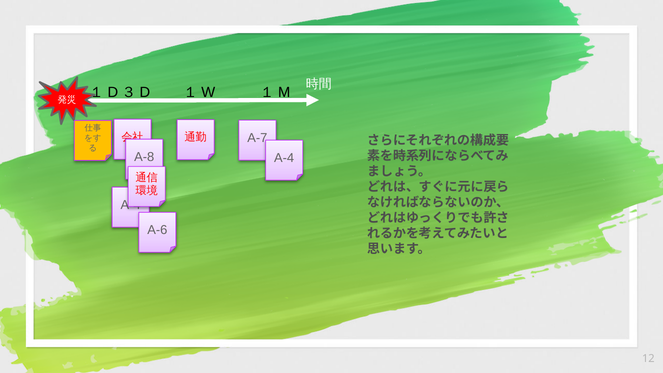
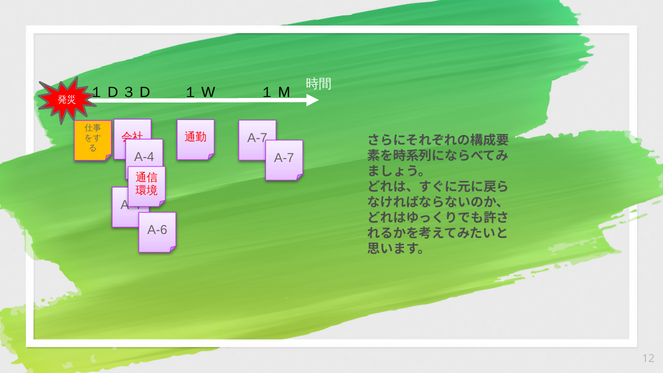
A-8 at (144, 157): A-8 -> A-4
A-4 at (284, 158): A-4 -> A-7
